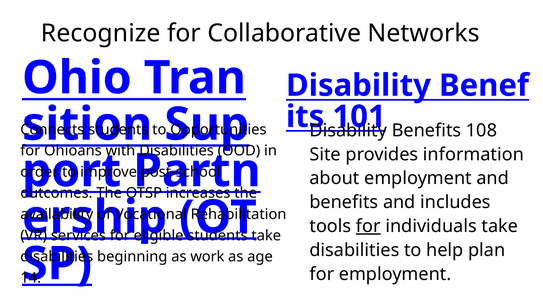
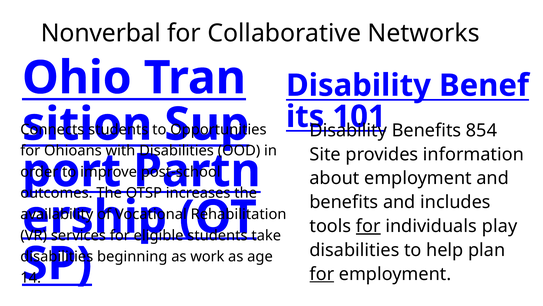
Recognize: Recognize -> Nonverbal
108: 108 -> 854
individuals take: take -> play
for at (322, 274) underline: none -> present
